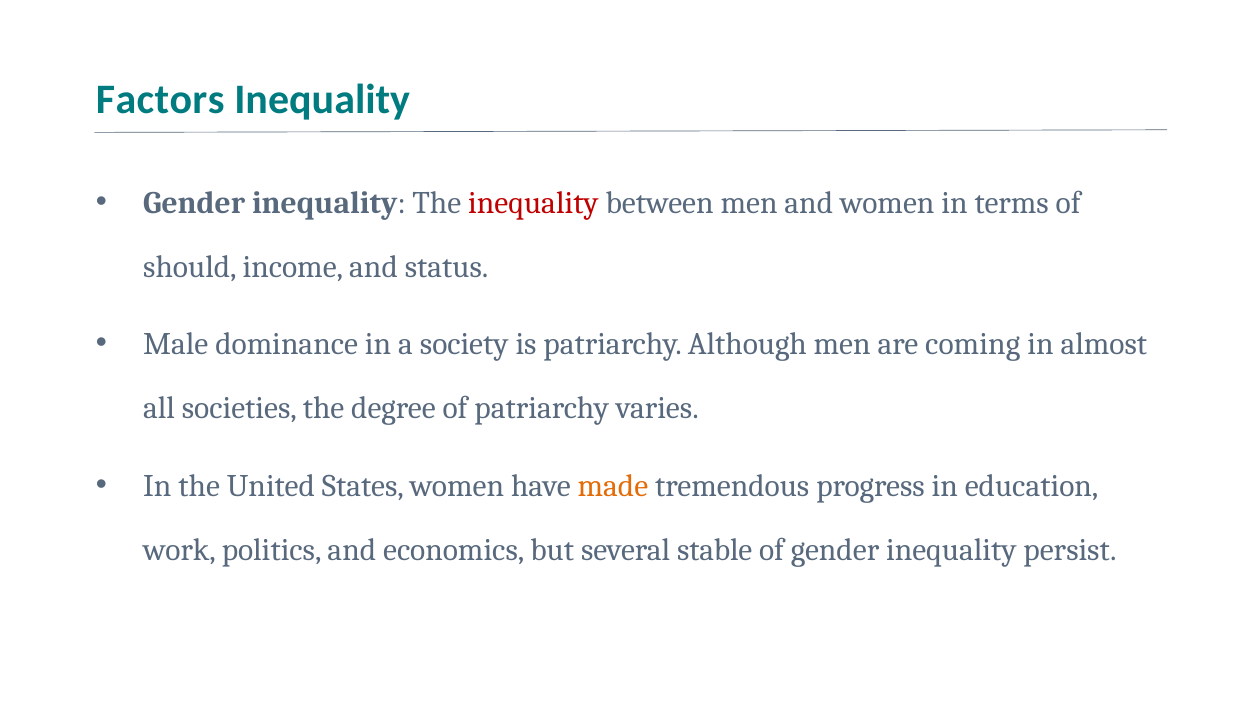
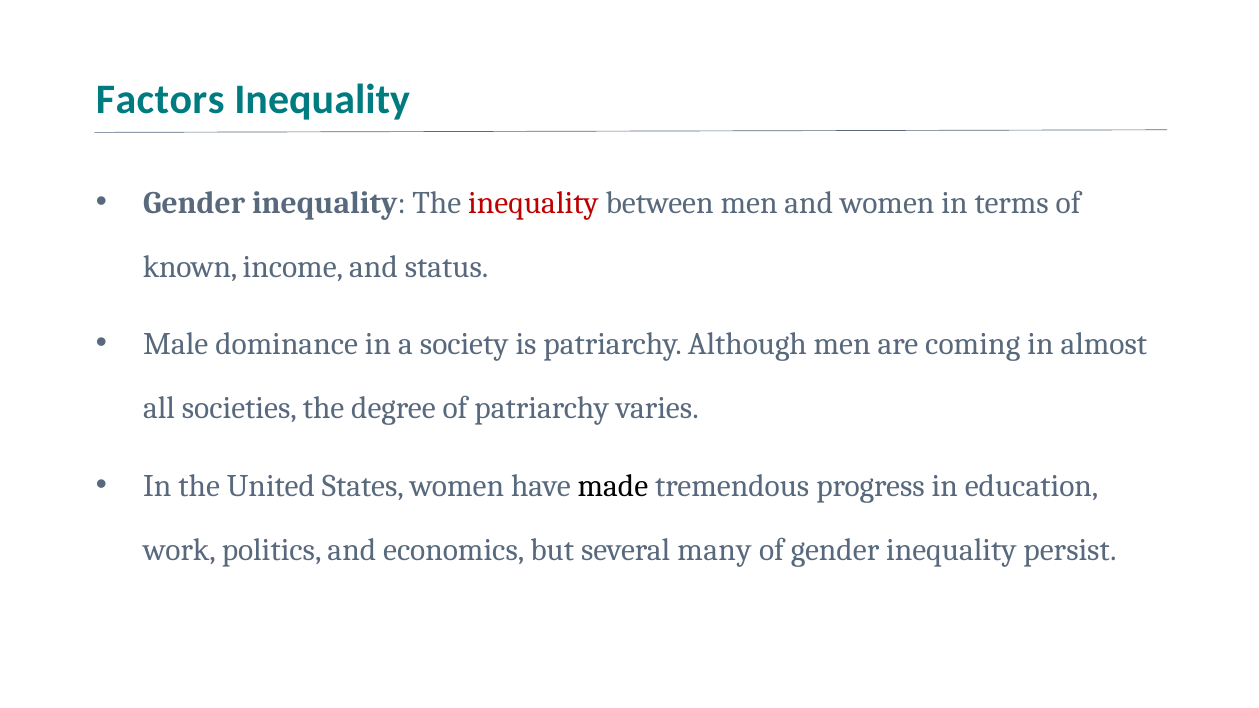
should: should -> known
made colour: orange -> black
stable: stable -> many
